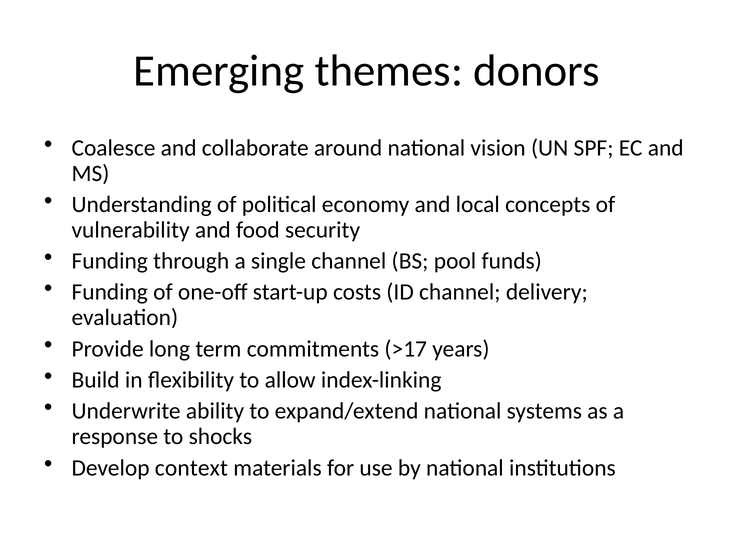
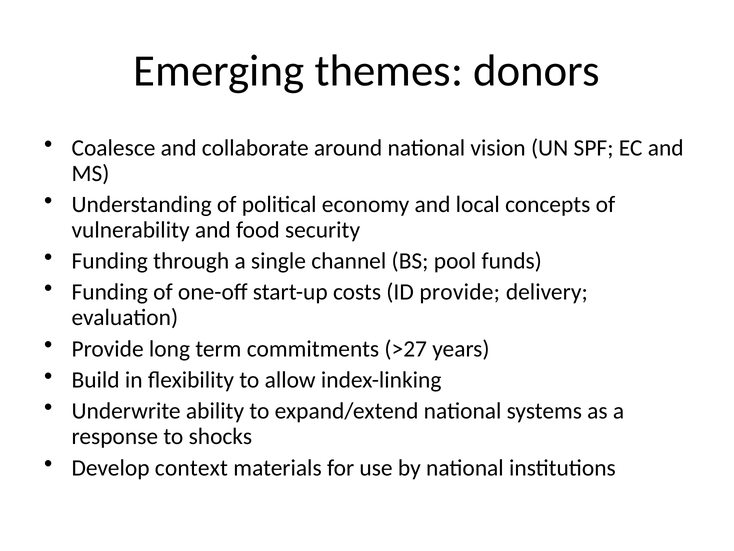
ID channel: channel -> provide
>17: >17 -> >27
